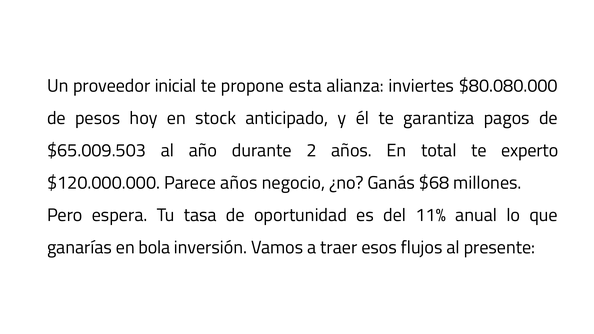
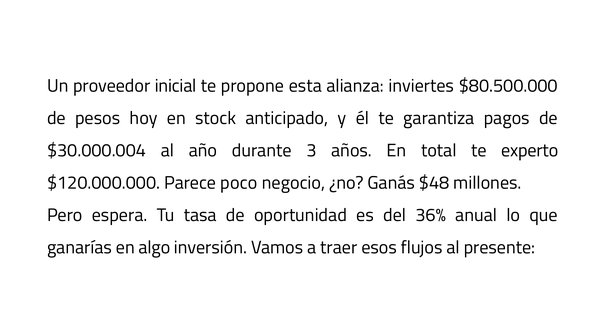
$80.080.000: $80.080.000 -> $80.500.000
$65.009.503: $65.009.503 -> $30.000.004
2: 2 -> 3
Parece años: años -> poco
$68: $68 -> $48
11%: 11% -> 36%
bola: bola -> algo
